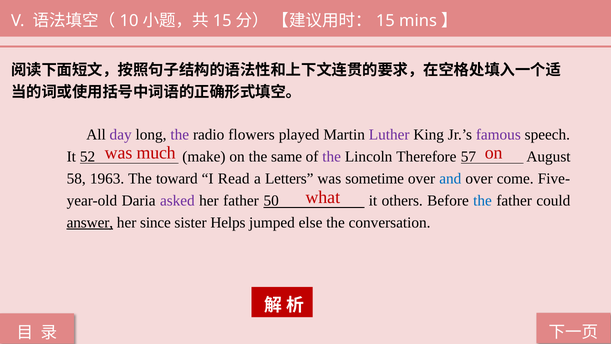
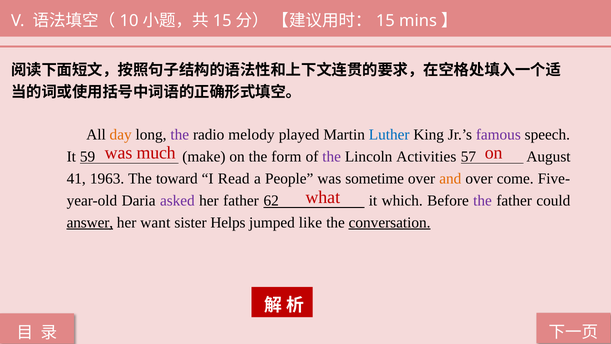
day colour: purple -> orange
flowers: flowers -> melody
Luther colour: purple -> blue
52: 52 -> 59
same: same -> form
Therefore: Therefore -> Activities
58: 58 -> 41
Letters: Letters -> People
and colour: blue -> orange
50: 50 -> 62
others: others -> which
the at (483, 200) colour: blue -> purple
since: since -> want
else: else -> like
conversation underline: none -> present
